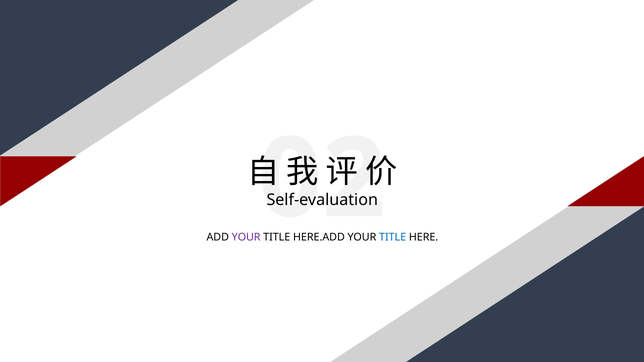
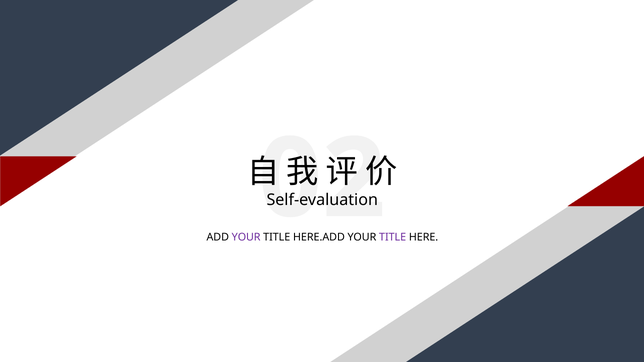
TITLE at (393, 237) colour: blue -> purple
